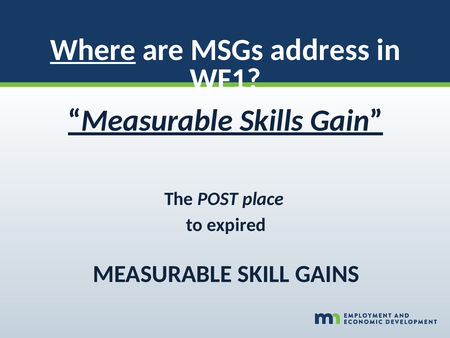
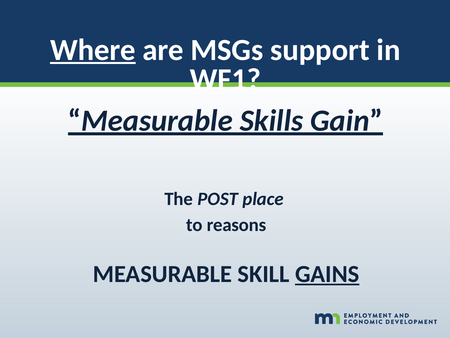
address: address -> support
expired: expired -> reasons
GAINS underline: none -> present
